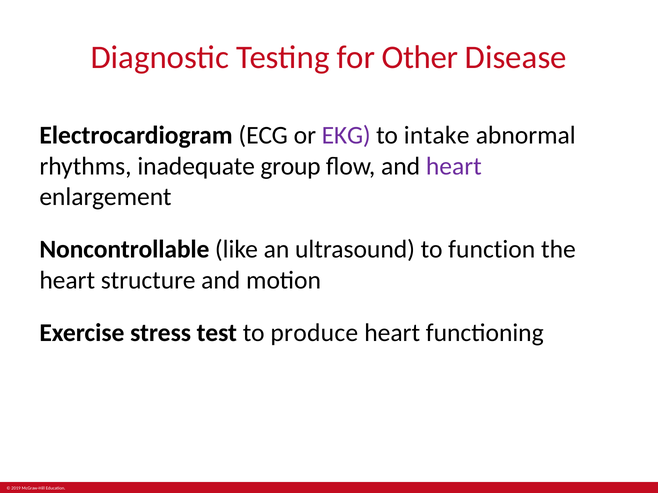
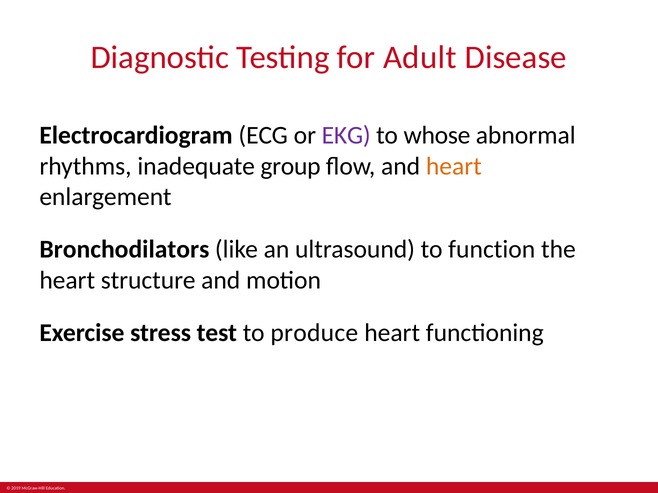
Other: Other -> Adult
intake: intake -> whose
heart at (454, 166) colour: purple -> orange
Noncontrollable: Noncontrollable -> Bronchodilators
